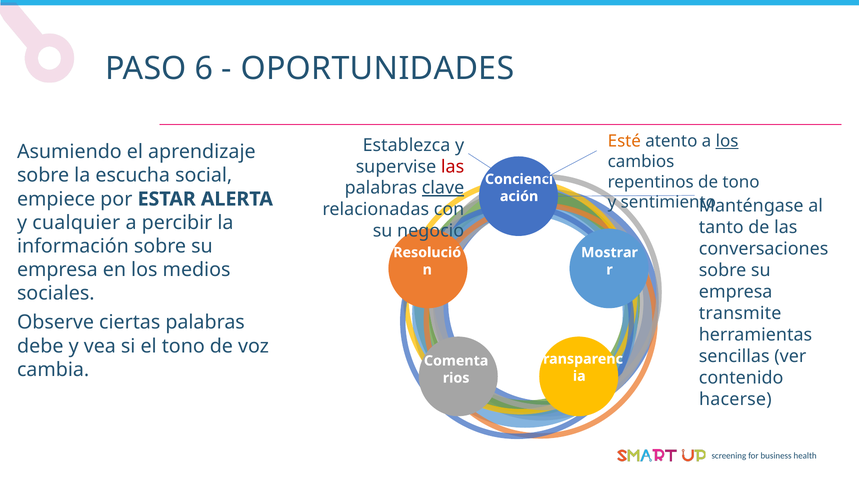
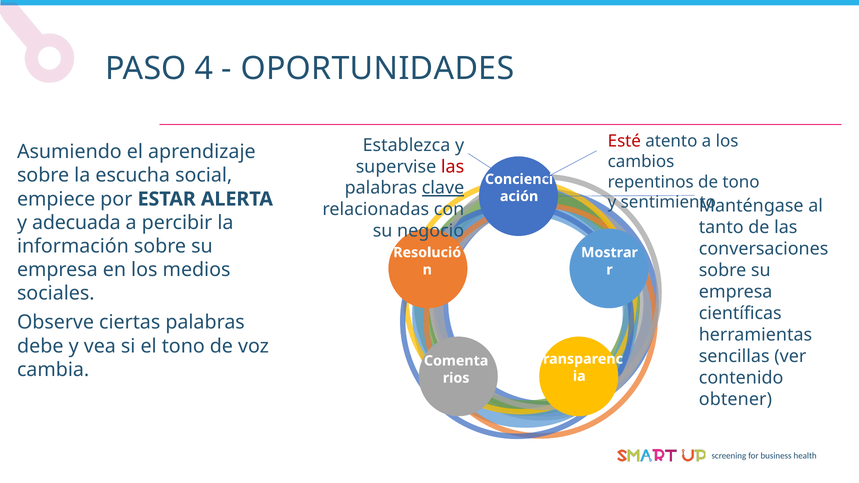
6: 6 -> 4
Esté colour: orange -> red
los at (727, 141) underline: present -> none
cualquier: cualquier -> adecuada
transmite: transmite -> científicas
hacerse: hacerse -> obtener
